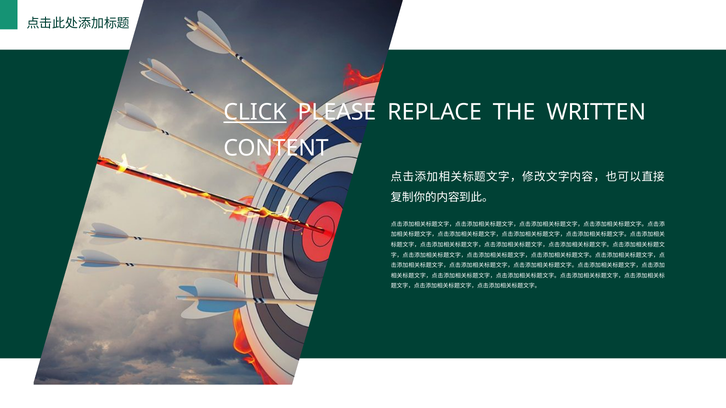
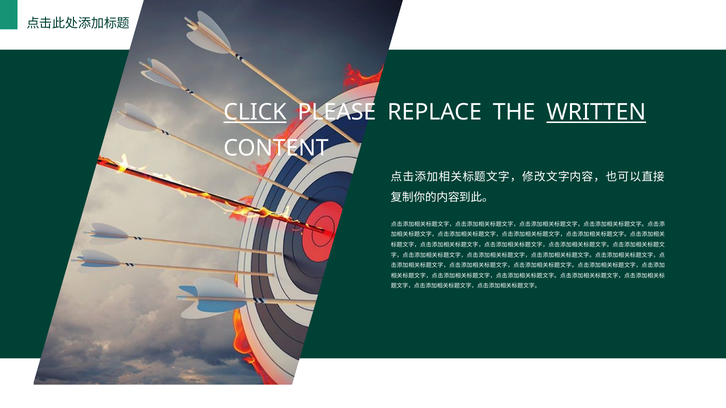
WRITTEN underline: none -> present
